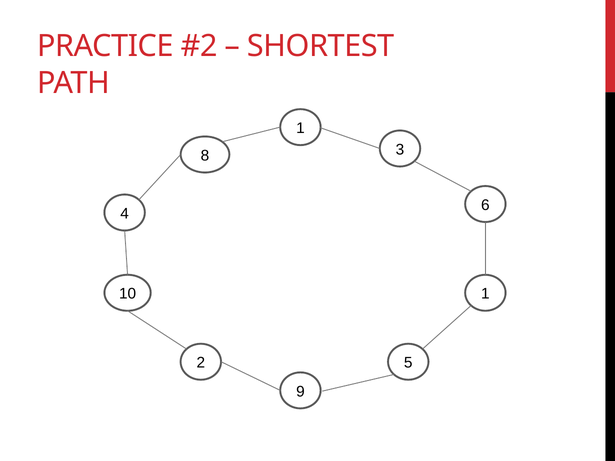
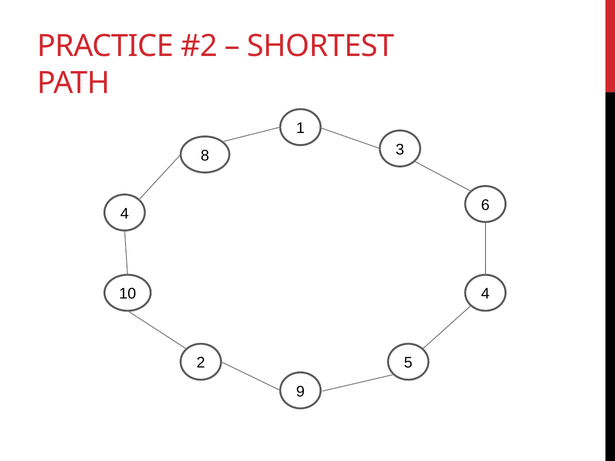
10 1: 1 -> 4
